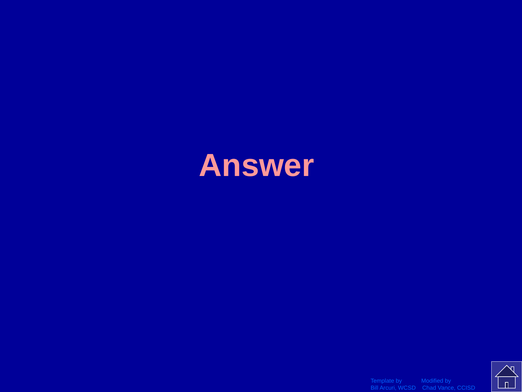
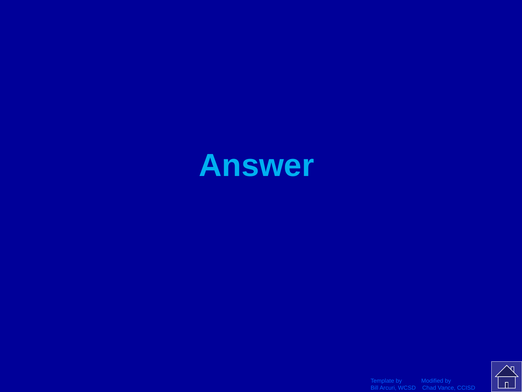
Answer colour: pink -> light blue
